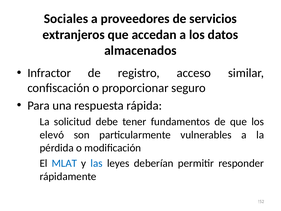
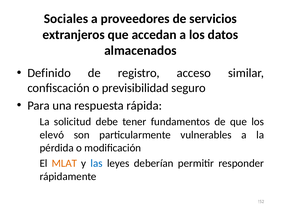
Infractor: Infractor -> Definido
proporcionar: proporcionar -> previsibilidad
MLAT colour: blue -> orange
